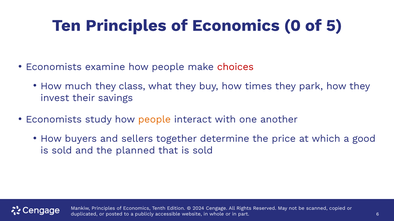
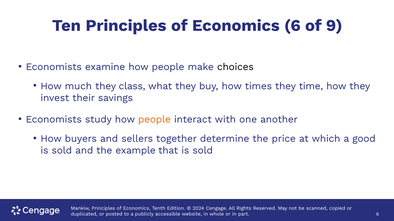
Economics 0: 0 -> 6
5: 5 -> 9
choices colour: red -> black
park: park -> time
planned: planned -> example
